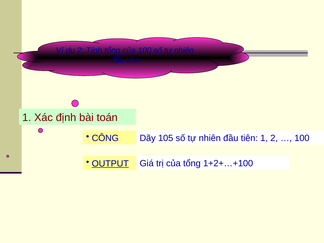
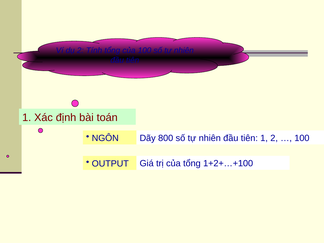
CÔNG: CÔNG -> NGÔN
105: 105 -> 800
OUTPUT underline: present -> none
